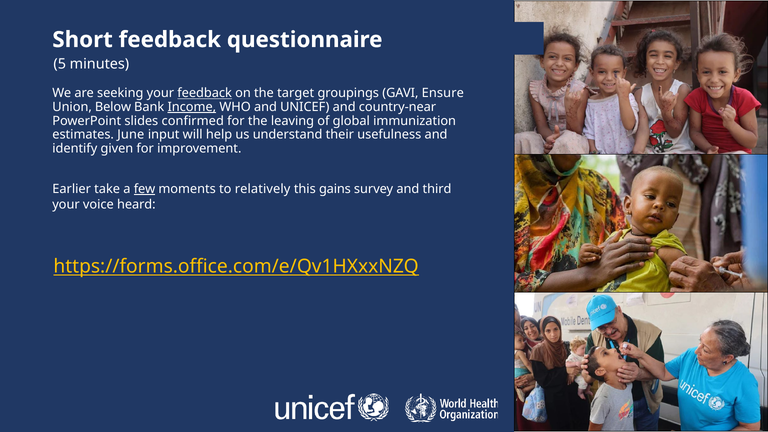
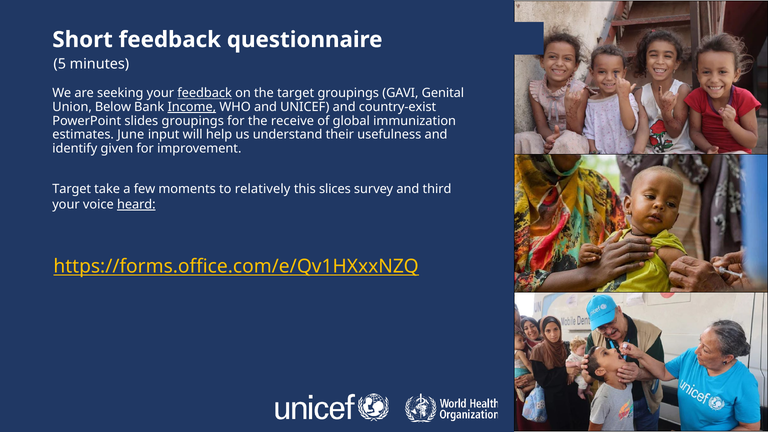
Ensure: Ensure -> Genital
country-near: country-near -> country-exist
slides confirmed: confirmed -> groupings
leaving: leaving -> receive
Earlier at (72, 189): Earlier -> Target
few underline: present -> none
gains: gains -> slices
heard underline: none -> present
